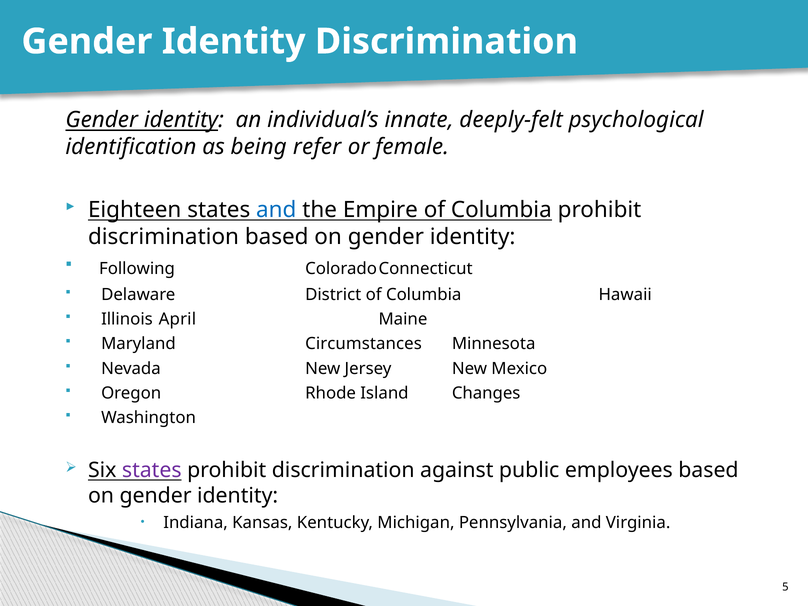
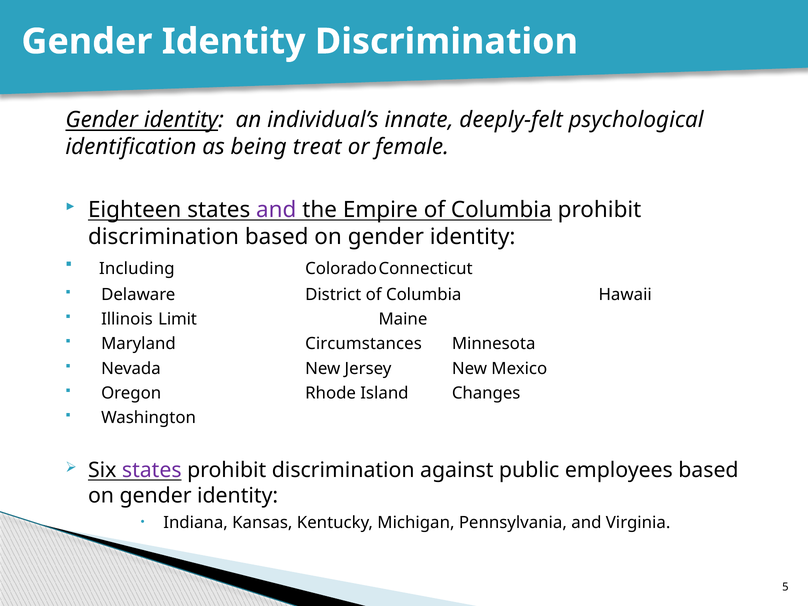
refer: refer -> treat
and at (276, 210) colour: blue -> purple
Following: Following -> Including
April: April -> Limit
